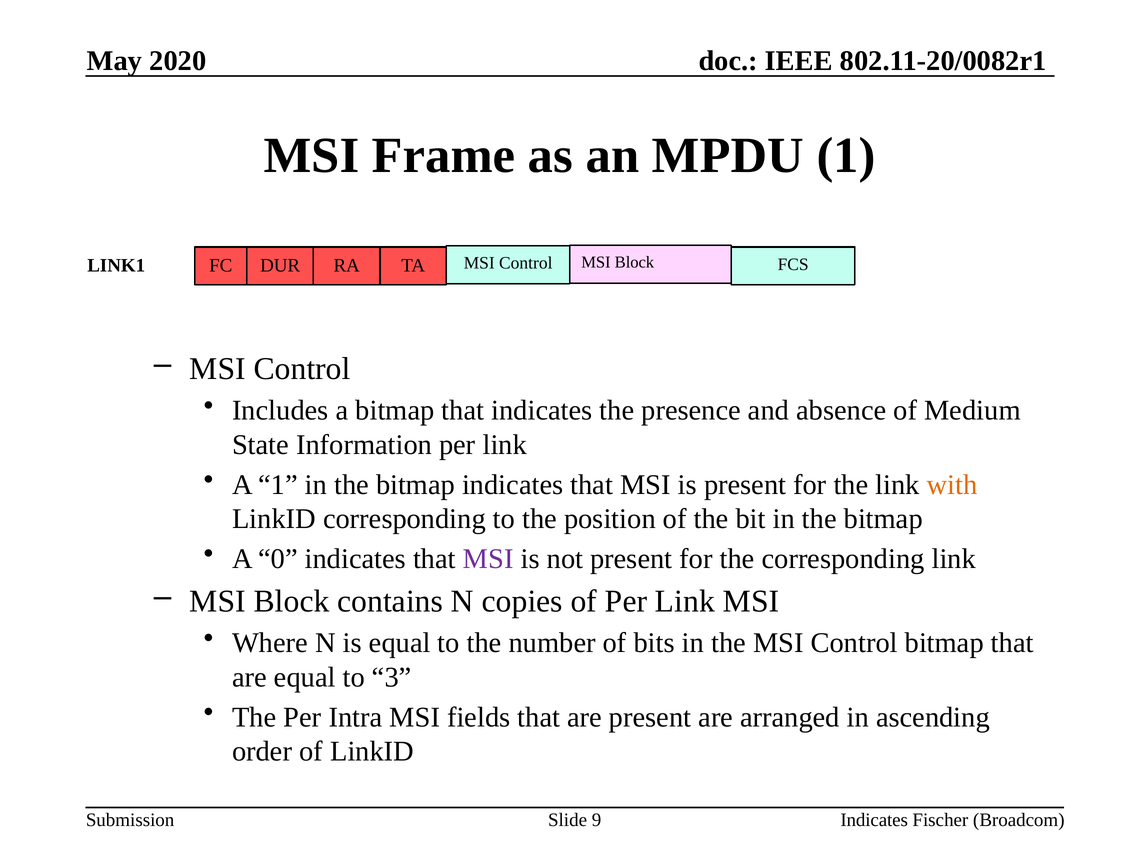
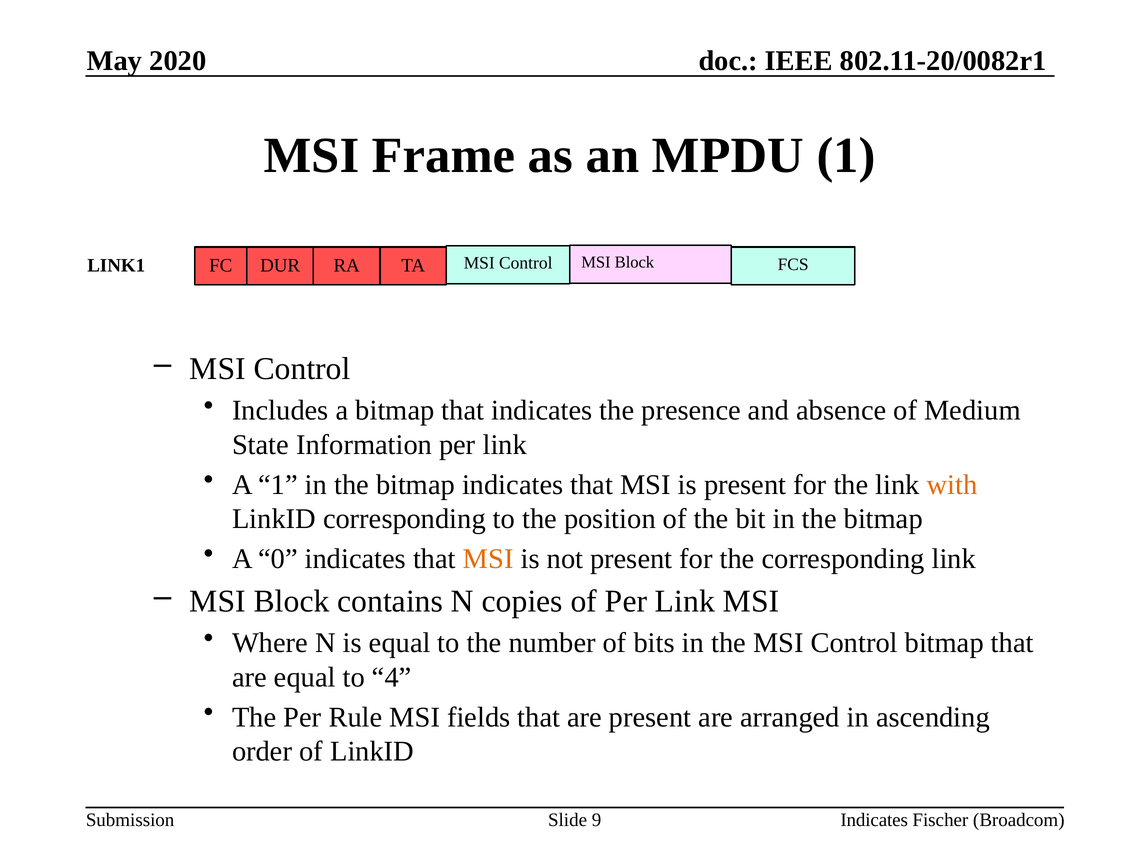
MSI at (488, 559) colour: purple -> orange
3: 3 -> 4
Intra: Intra -> Rule
